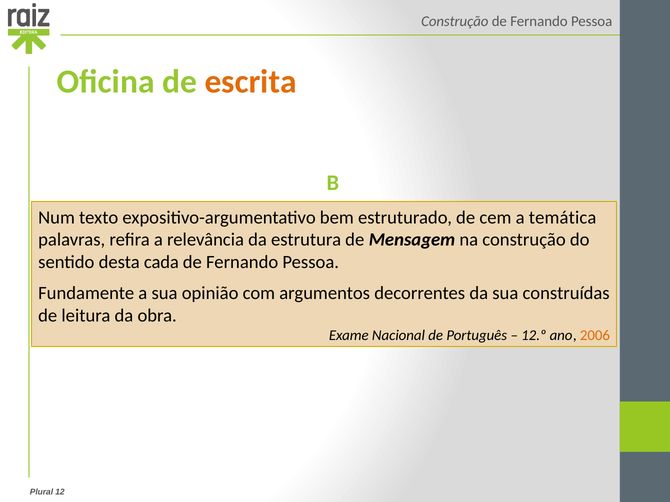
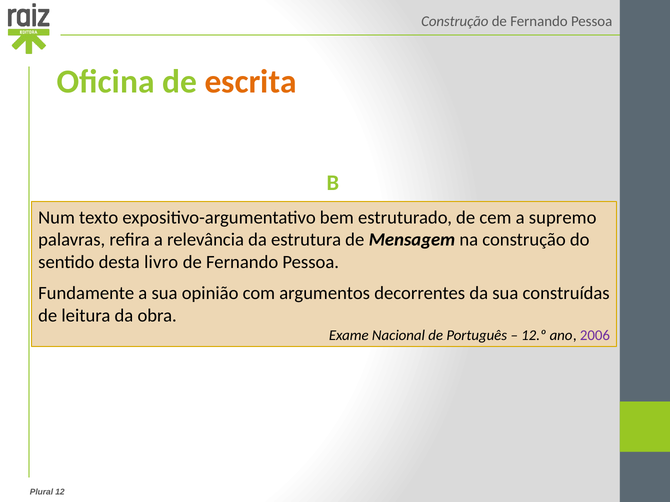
temática: temática -> supremo
cada: cada -> livro
2006 colour: orange -> purple
